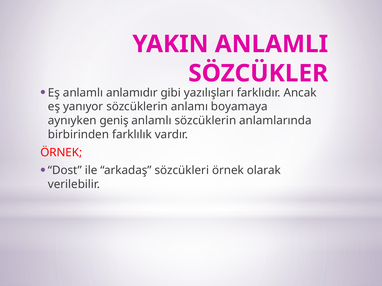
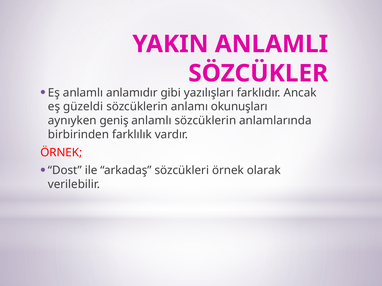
yanıyor: yanıyor -> güzeldi
boyamaya: boyamaya -> okunuşları
